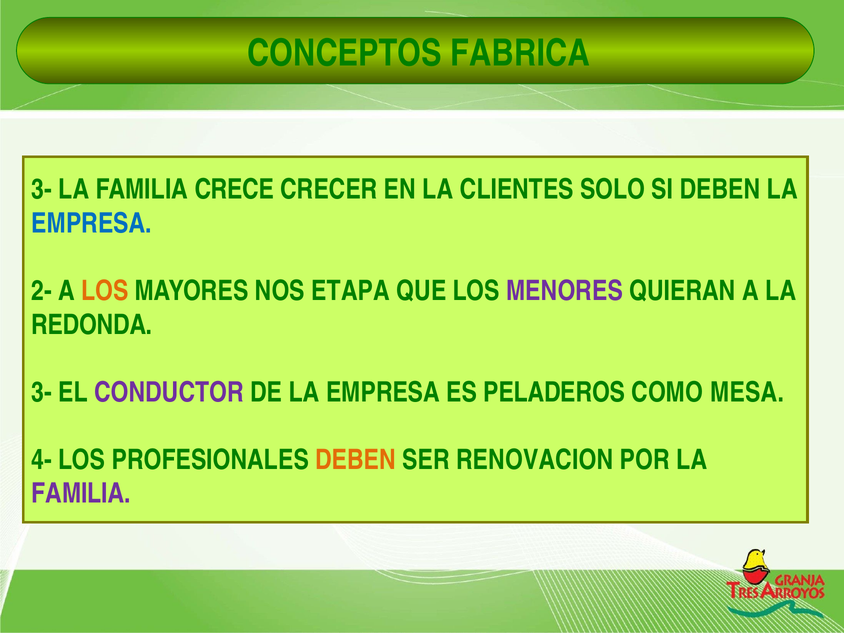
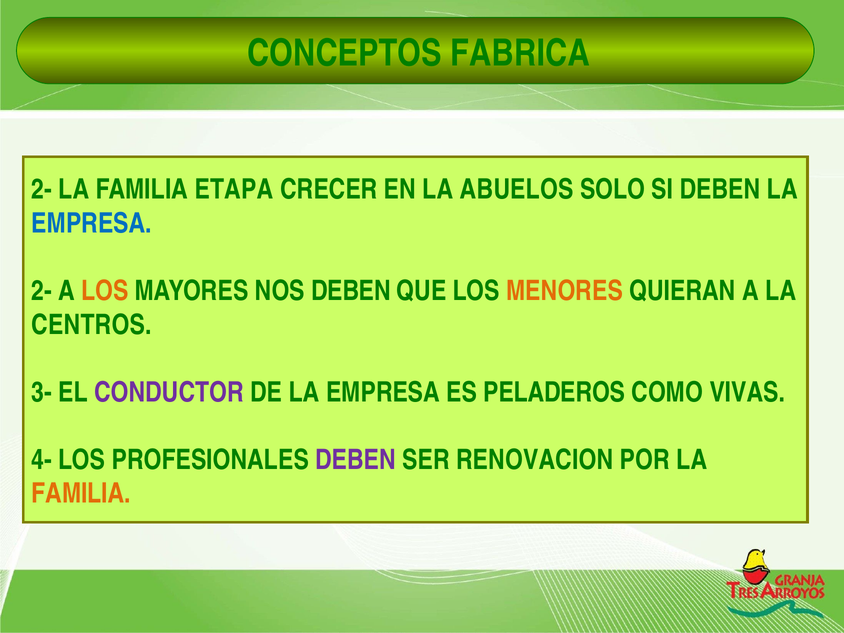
3- at (42, 190): 3- -> 2-
CRECE: CRECE -> ETAPA
CLIENTES: CLIENTES -> ABUELOS
NOS ETAPA: ETAPA -> DEBEN
MENORES colour: purple -> orange
REDONDA: REDONDA -> CENTROS
MESA: MESA -> VIVAS
DEBEN at (356, 460) colour: orange -> purple
FAMILIA at (81, 494) colour: purple -> orange
